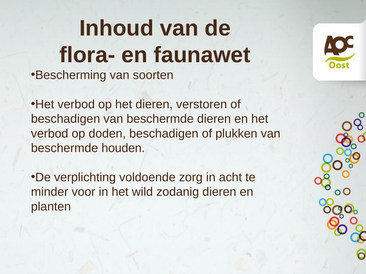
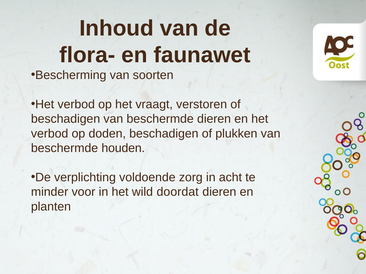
het dieren: dieren -> vraagt
zodanig: zodanig -> doordat
